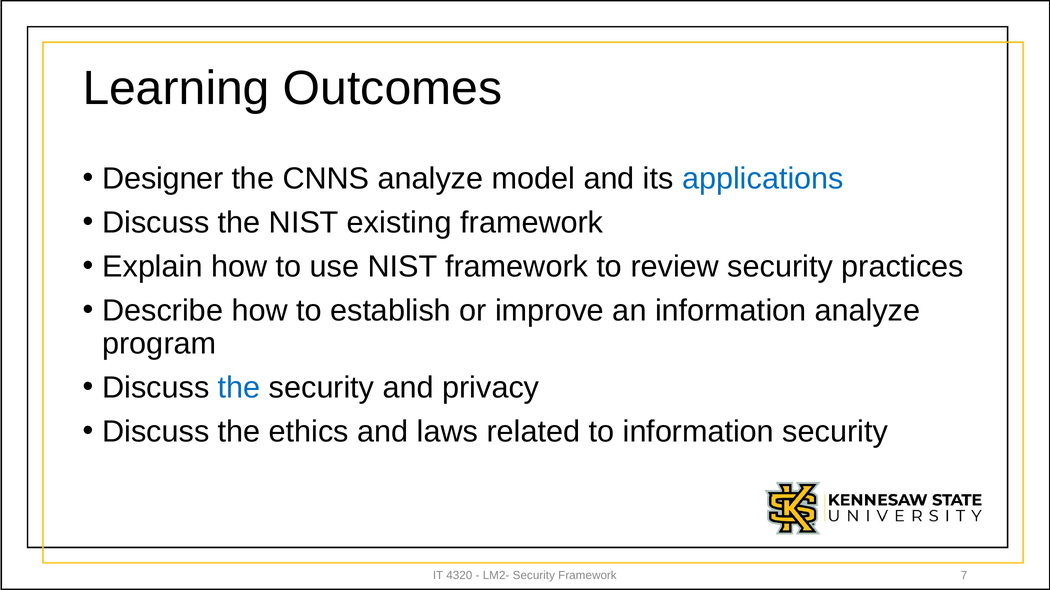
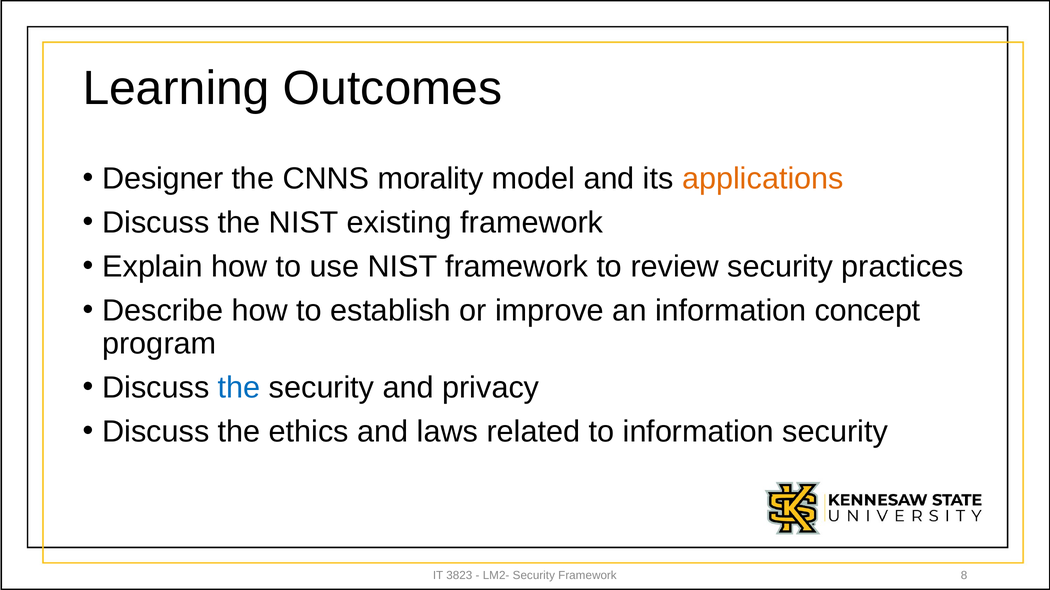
CNNS analyze: analyze -> morality
applications colour: blue -> orange
information analyze: analyze -> concept
4320: 4320 -> 3823
7: 7 -> 8
